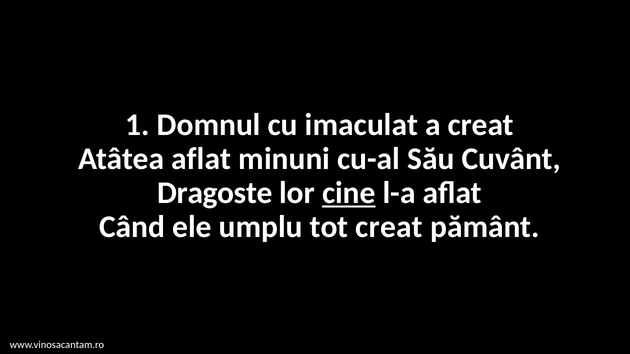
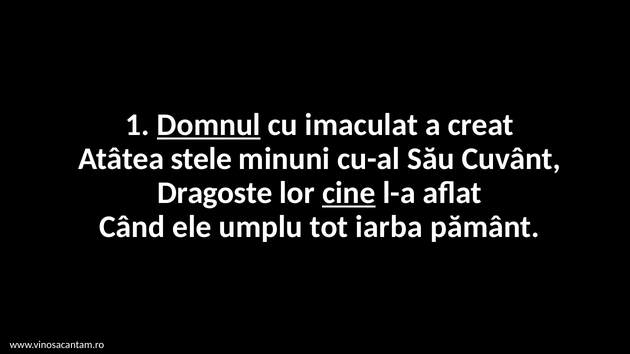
Domnul underline: none -> present
Atâtea aflat: aflat -> stele
tot creat: creat -> iarba
